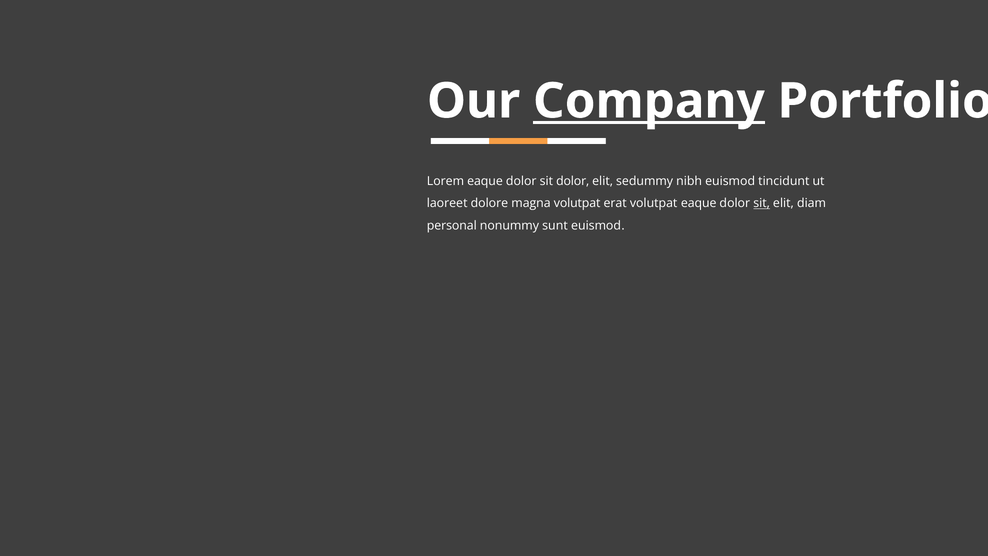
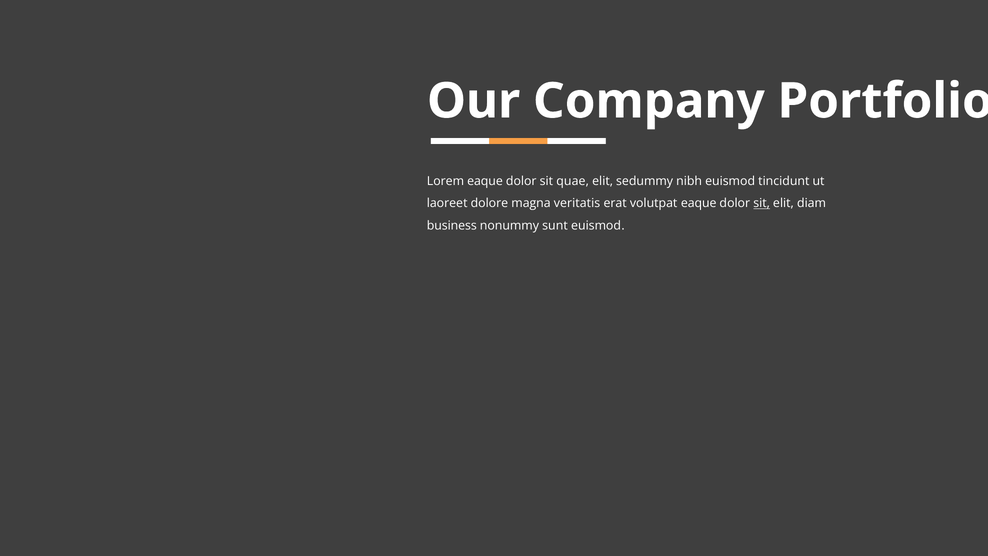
Company underline: present -> none
sit dolor: dolor -> quae
magna volutpat: volutpat -> veritatis
personal: personal -> business
